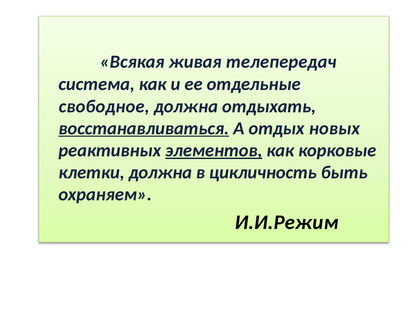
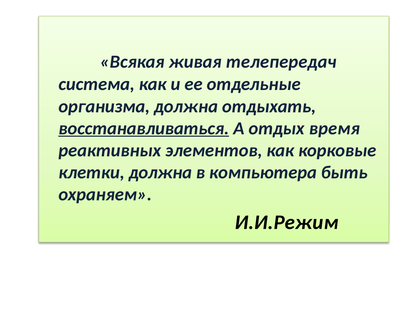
свободное: свободное -> организма
новых: новых -> время
элементов underline: present -> none
цикличность: цикличность -> компьютера
